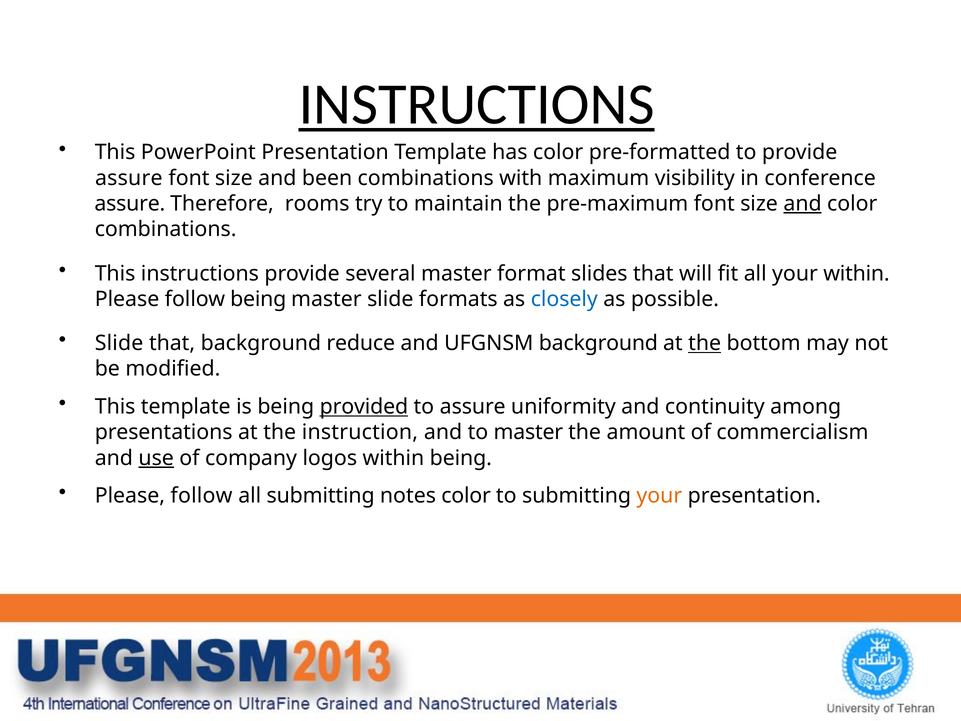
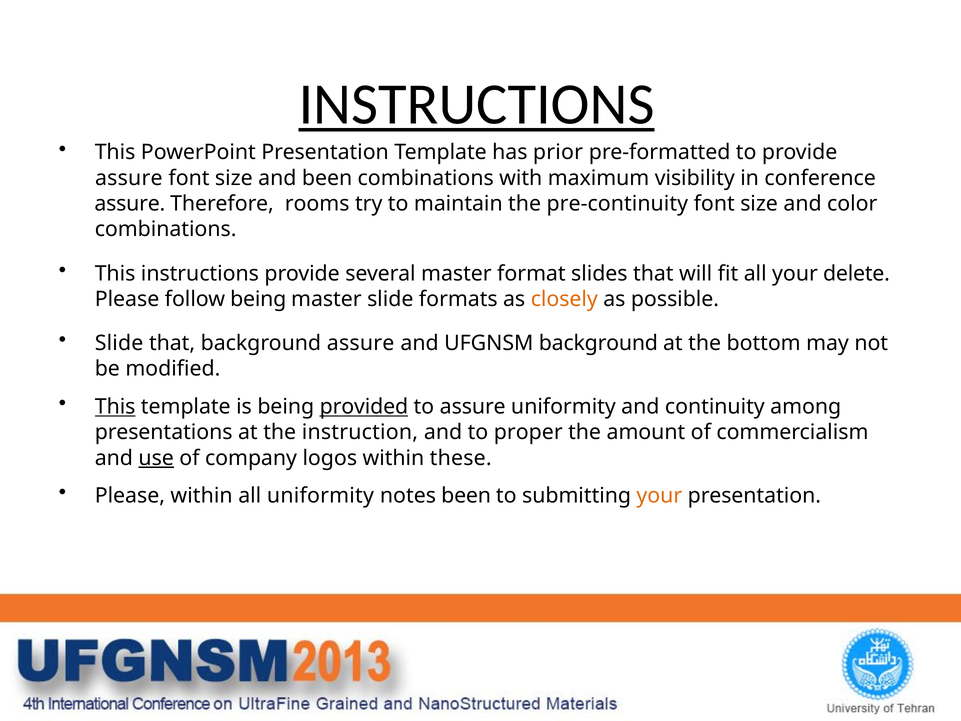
has color: color -> prior
pre-maximum: pre-maximum -> pre-continuity
and at (803, 204) underline: present -> none
your within: within -> delete
closely colour: blue -> orange
background reduce: reduce -> assure
the at (705, 343) underline: present -> none
This at (115, 407) underline: none -> present
to master: master -> proper
within being: being -> these
follow at (201, 496): follow -> within
all submitting: submitting -> uniformity
notes color: color -> been
